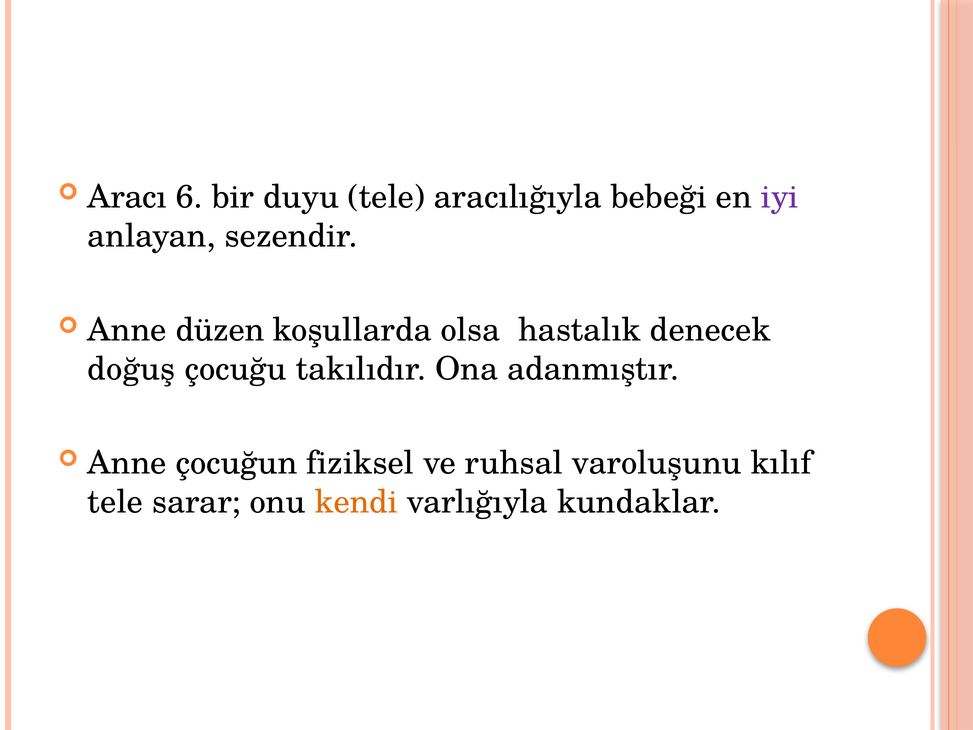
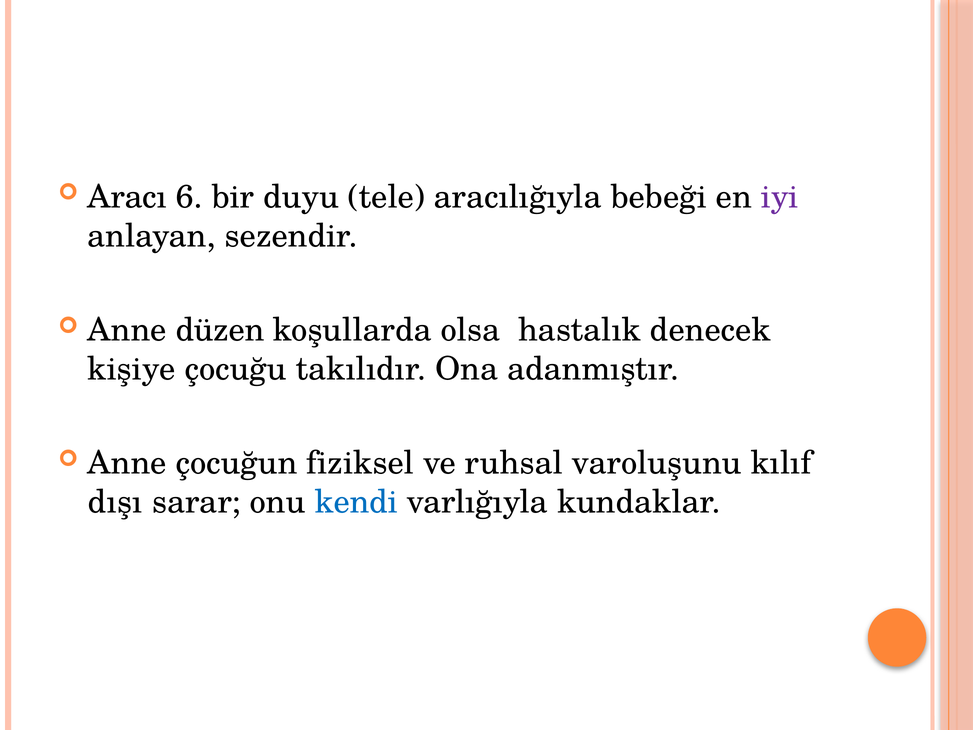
doğuş: doğuş -> kişiye
tele at (115, 502): tele -> dışı
kendi colour: orange -> blue
